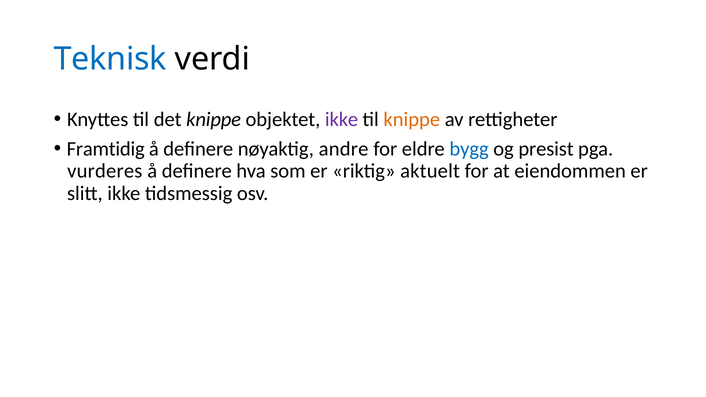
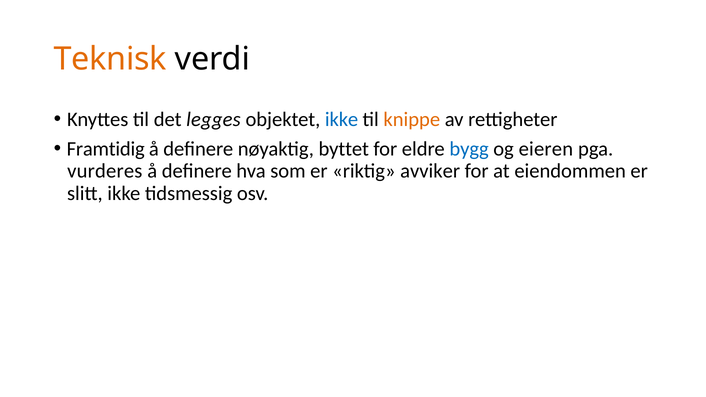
Teknisk colour: blue -> orange
det knippe: knippe -> legges
ikke at (342, 119) colour: purple -> blue
andre: andre -> byttet
presist: presist -> eieren
aktuelt: aktuelt -> avviker
